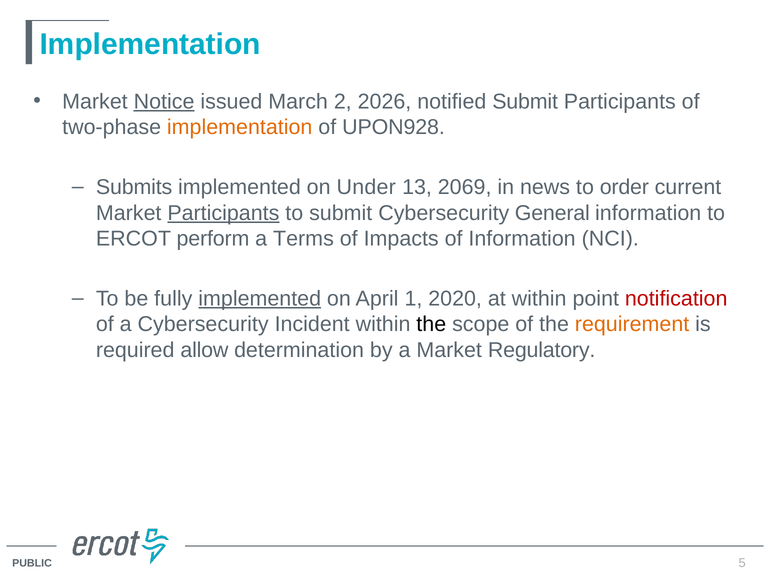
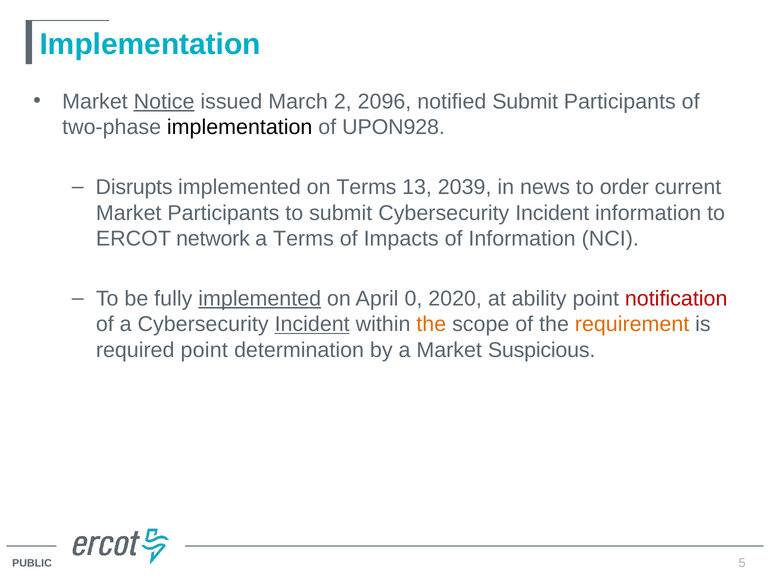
2026: 2026 -> 2096
implementation at (240, 127) colour: orange -> black
Submits: Submits -> Disrupts
on Under: Under -> Terms
2069: 2069 -> 2039
Participants at (223, 213) underline: present -> none
submit Cybersecurity General: General -> Incident
perform: perform -> network
1: 1 -> 0
at within: within -> ability
Incident at (312, 324) underline: none -> present
the at (431, 324) colour: black -> orange
required allow: allow -> point
Regulatory: Regulatory -> Suspicious
